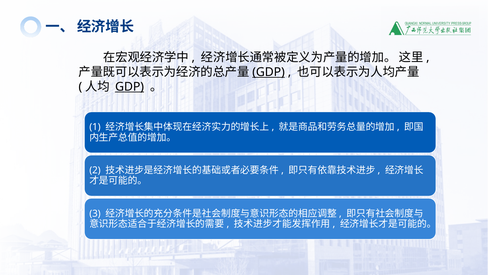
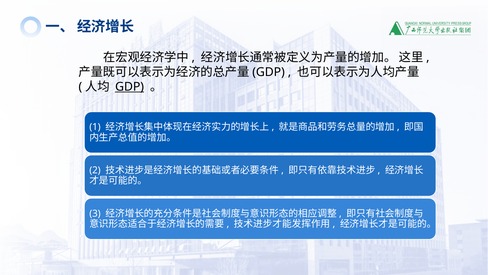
GDP at (269, 72) underline: present -> none
